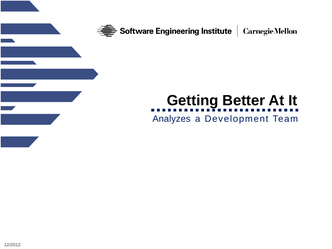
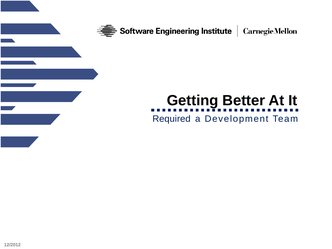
Analyzes: Analyzes -> Required
